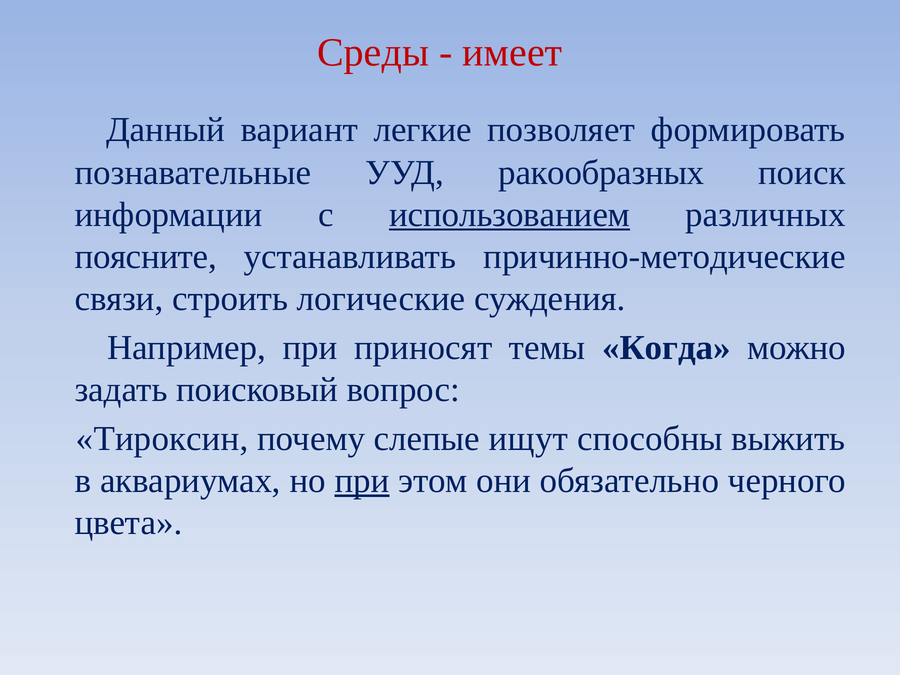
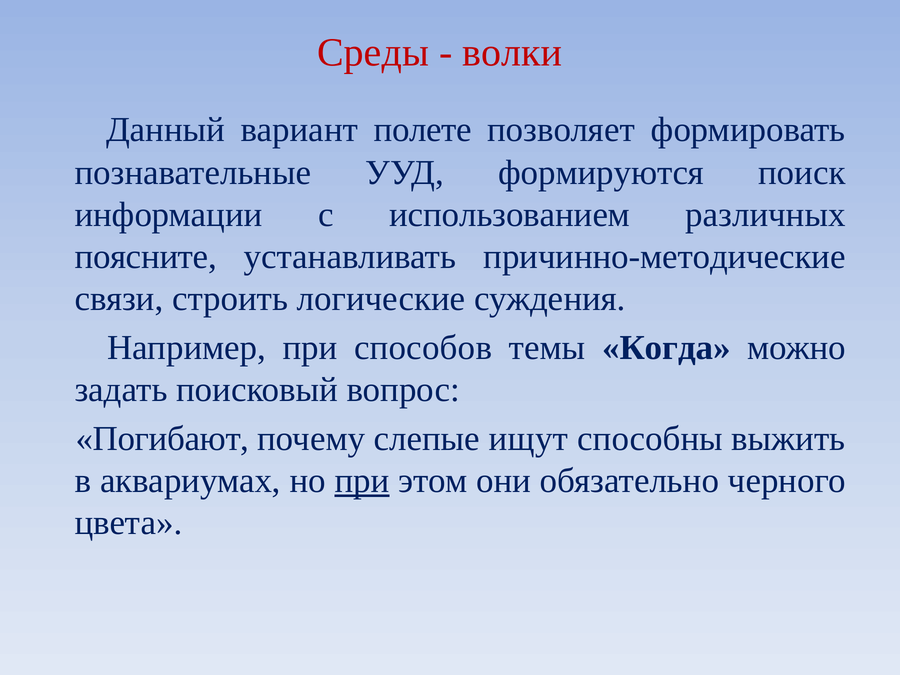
имеет: имеет -> волки
легкие: легкие -> полете
ракообразных: ракообразных -> формируются
использованием underline: present -> none
приносят: приносят -> способов
Тироксин: Тироксин -> Погибают
